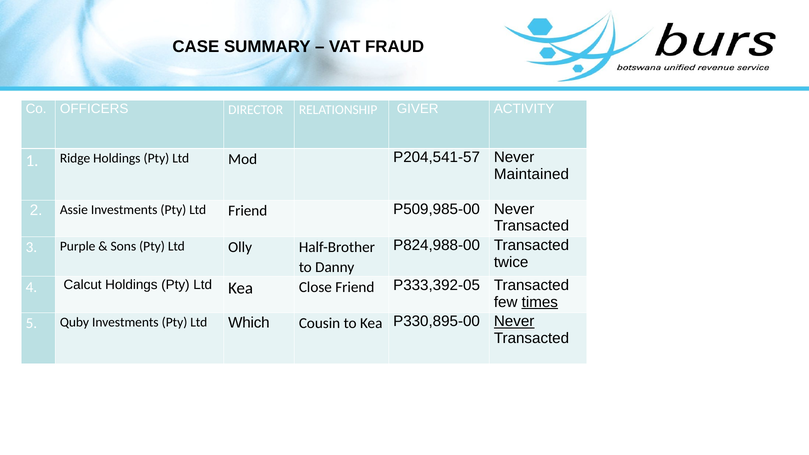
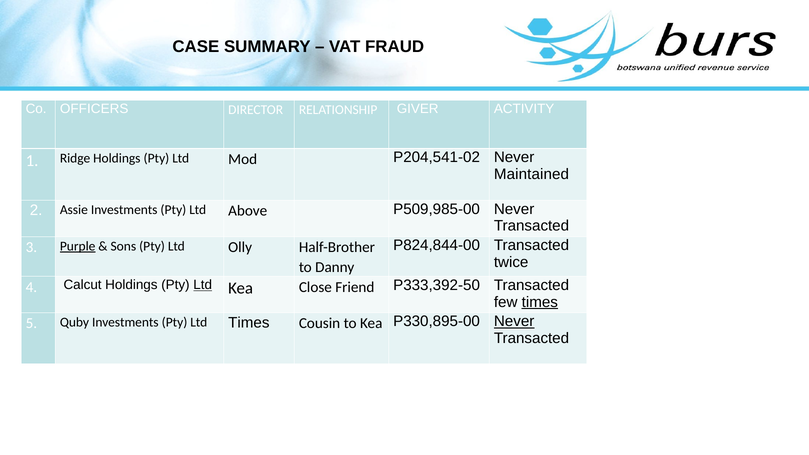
P204,541-57: P204,541-57 -> P204,541-02
Ltd Friend: Friend -> Above
P824,988-00: P824,988-00 -> P824,844-00
Purple underline: none -> present
Ltd at (203, 285) underline: none -> present
P333,392-05: P333,392-05 -> P333,392-50
Ltd Which: Which -> Times
